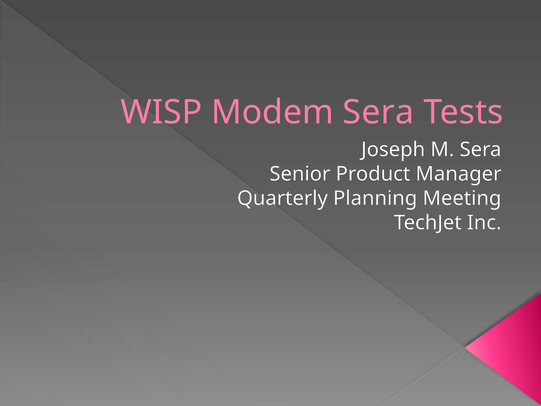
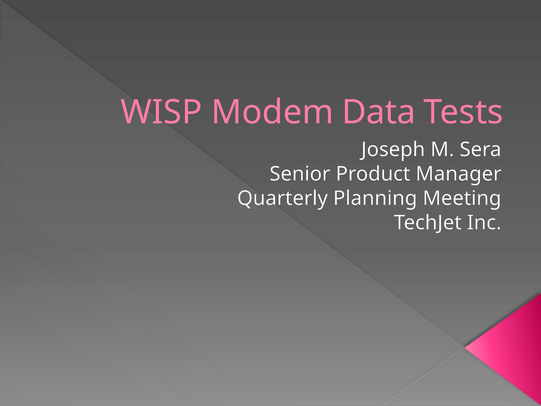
Modem Sera: Sera -> Data
